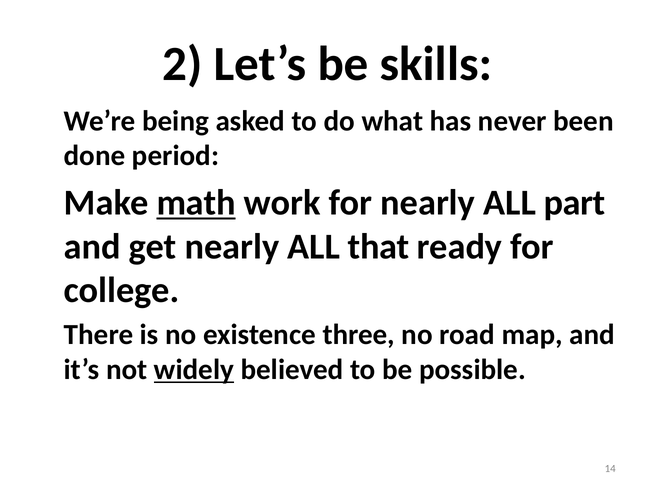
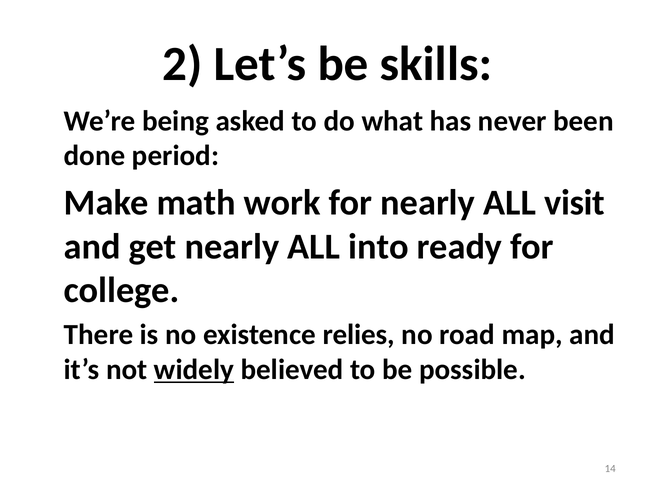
math underline: present -> none
part: part -> visit
that: that -> into
three: three -> relies
